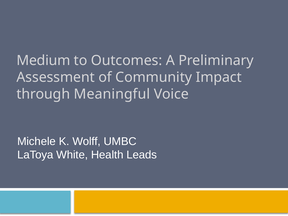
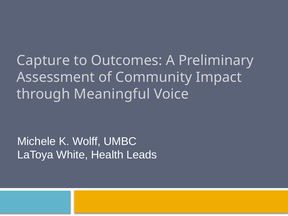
Medium: Medium -> Capture
